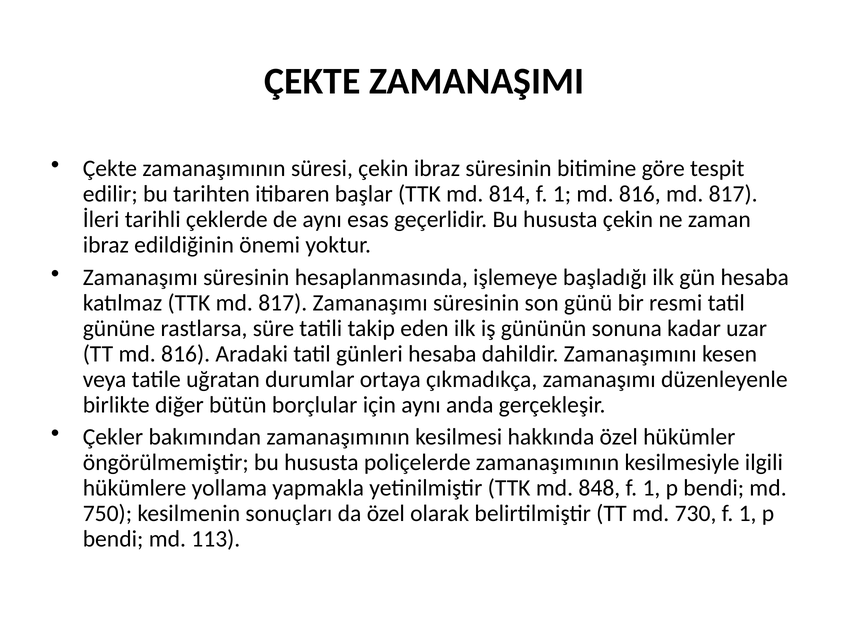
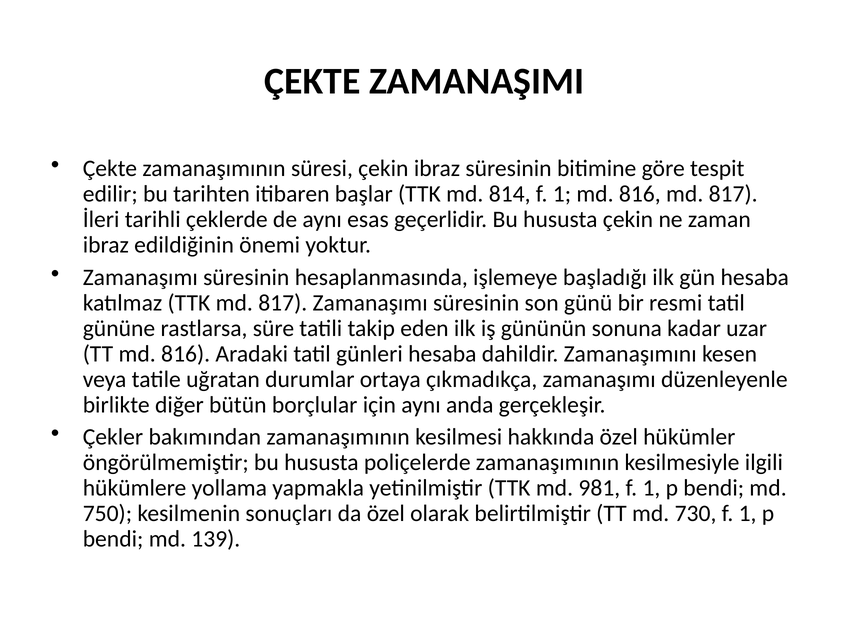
848: 848 -> 981
113: 113 -> 139
